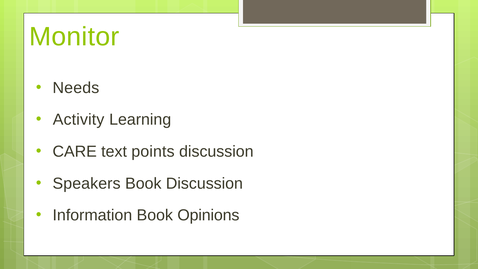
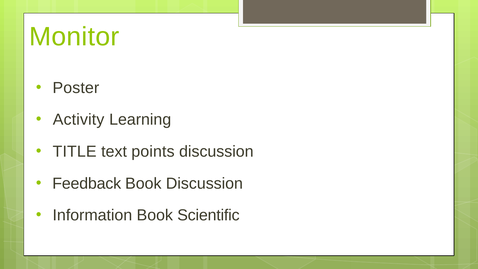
Needs: Needs -> Poster
CARE: CARE -> TITLE
Speakers: Speakers -> Feedback
Opinions: Opinions -> Scientific
